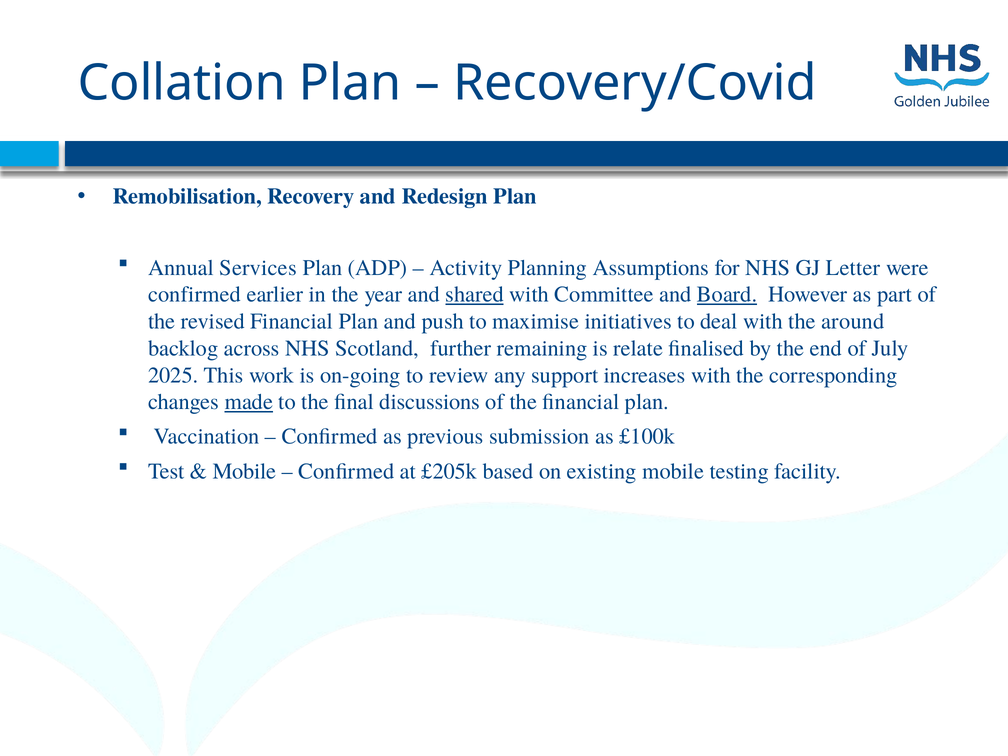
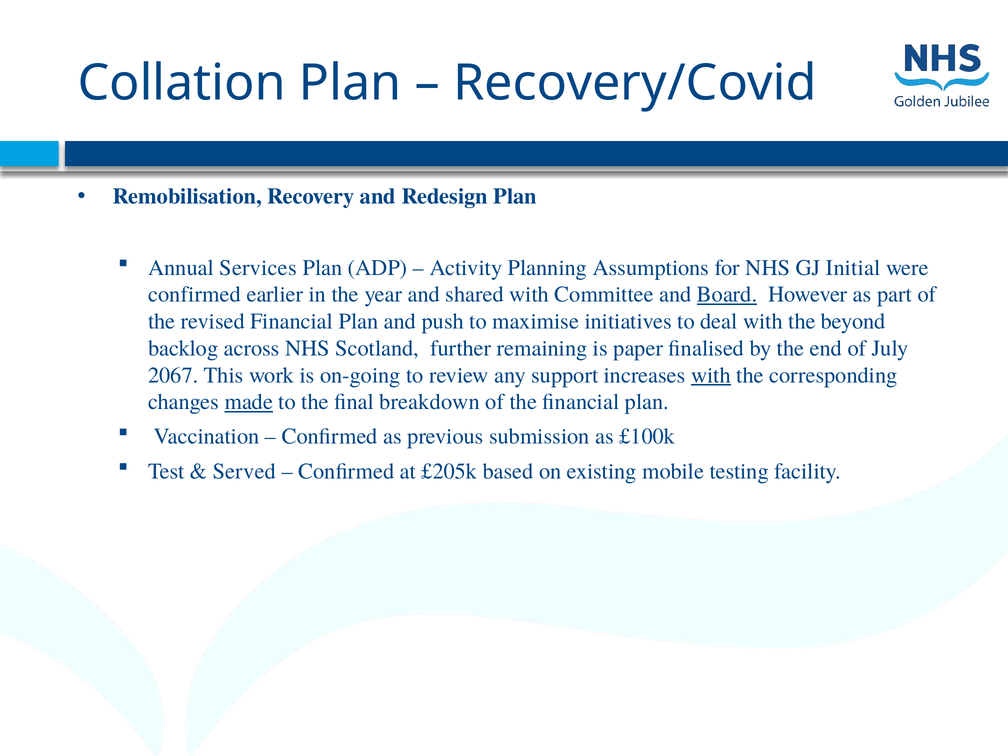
Letter: Letter -> Initial
shared underline: present -> none
around: around -> beyond
relate: relate -> paper
2025: 2025 -> 2067
with at (711, 375) underline: none -> present
discussions: discussions -> breakdown
Mobile at (244, 471): Mobile -> Served
